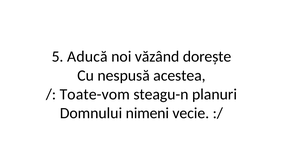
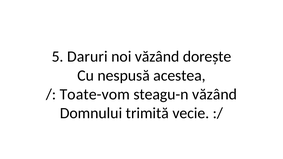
Aducă: Aducă -> Daruri
steagu-n planuri: planuri -> văzând
nimeni: nimeni -> trimită
